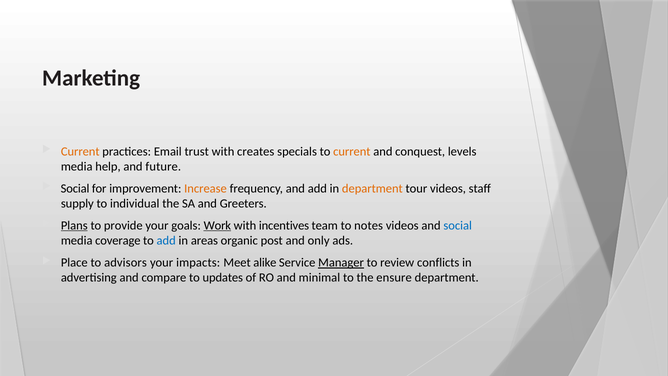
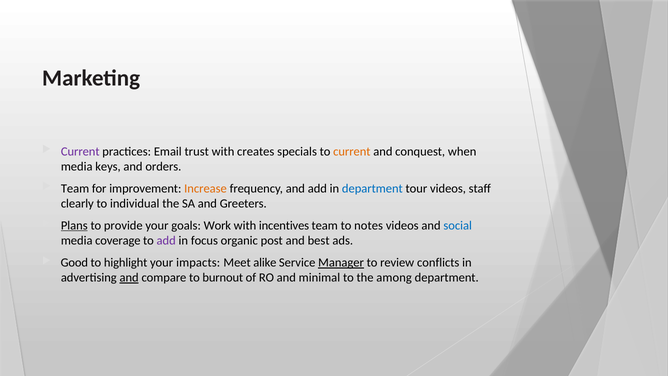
Current at (80, 151) colour: orange -> purple
levels: levels -> when
help: help -> keys
future: future -> orders
Social at (75, 188): Social -> Team
department at (372, 188) colour: orange -> blue
supply: supply -> clearly
Work underline: present -> none
add at (166, 240) colour: blue -> purple
areas: areas -> focus
only: only -> best
Place: Place -> Good
advisors: advisors -> highlight
and at (129, 277) underline: none -> present
updates: updates -> burnout
ensure: ensure -> among
